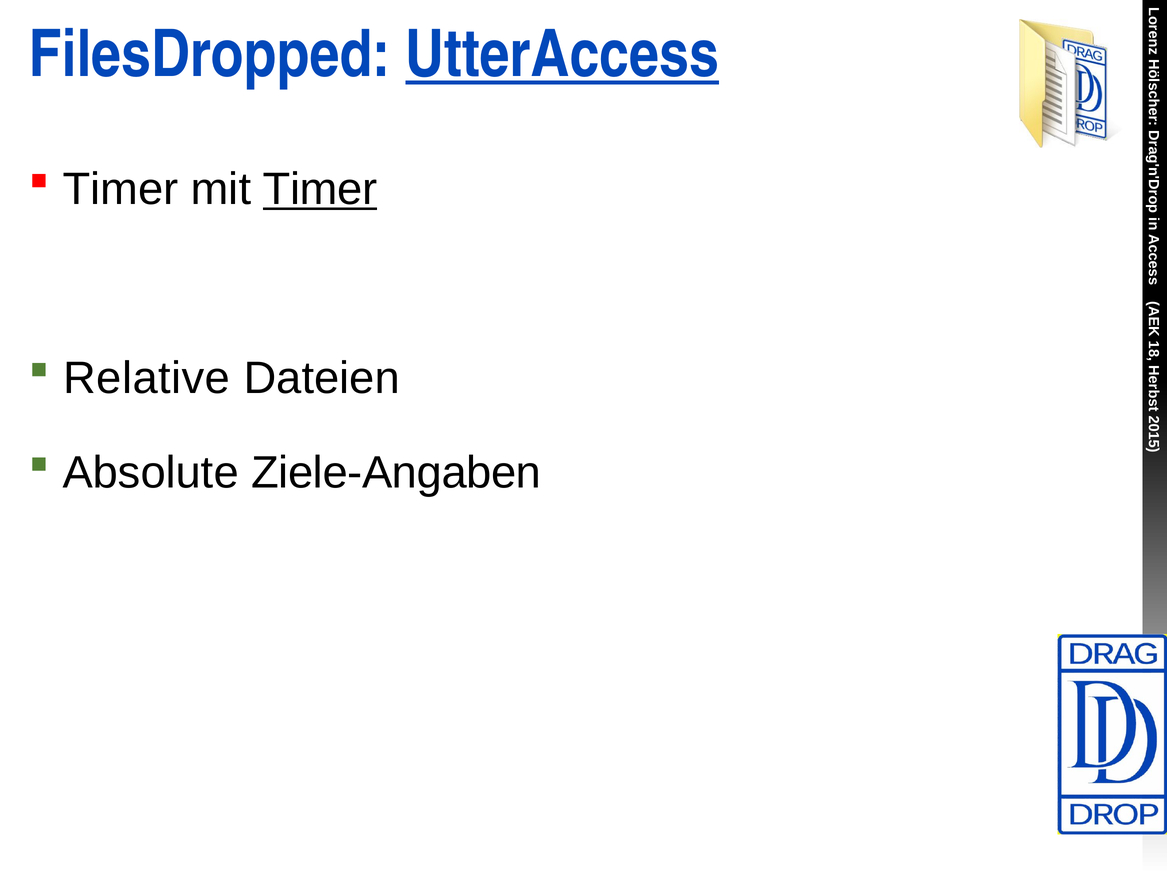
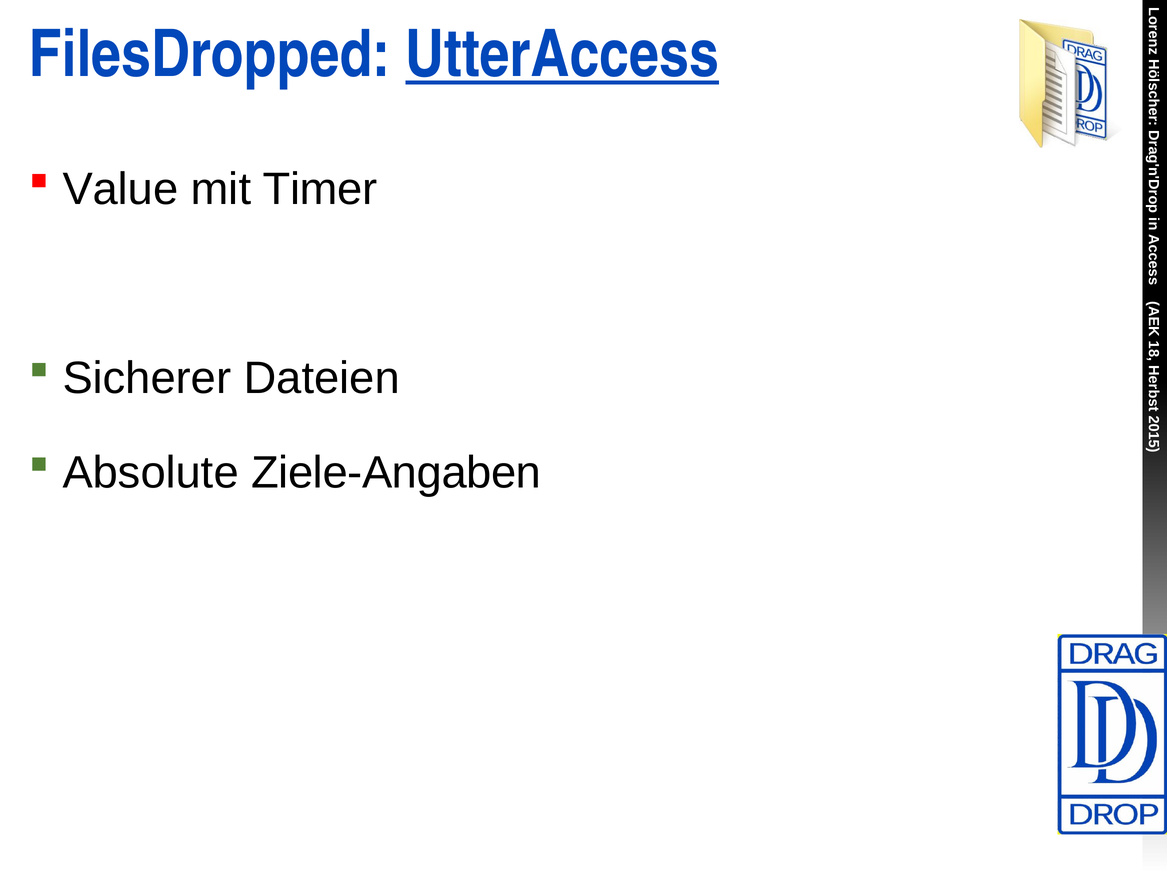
Timer at (120, 189): Timer -> Value
Timer at (320, 189) underline: present -> none
Relative: Relative -> Sicherer
